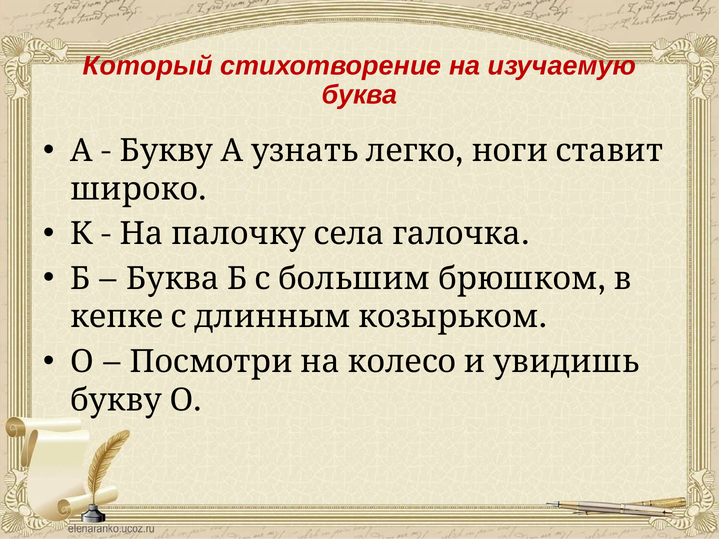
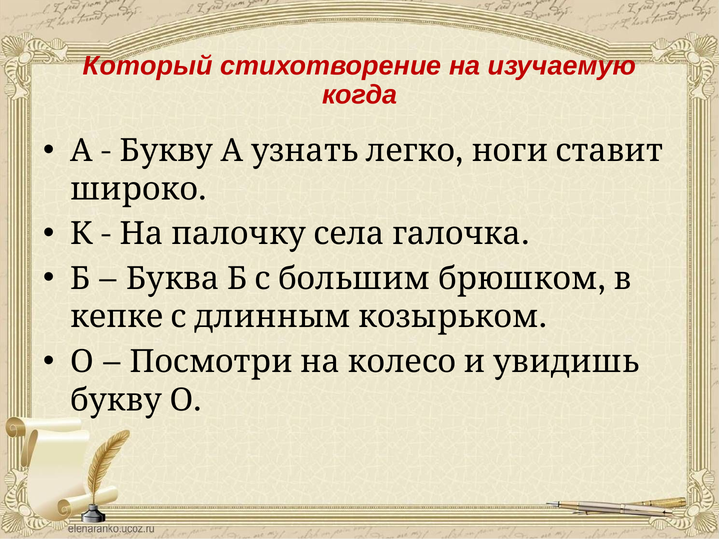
буква: буква -> когда
